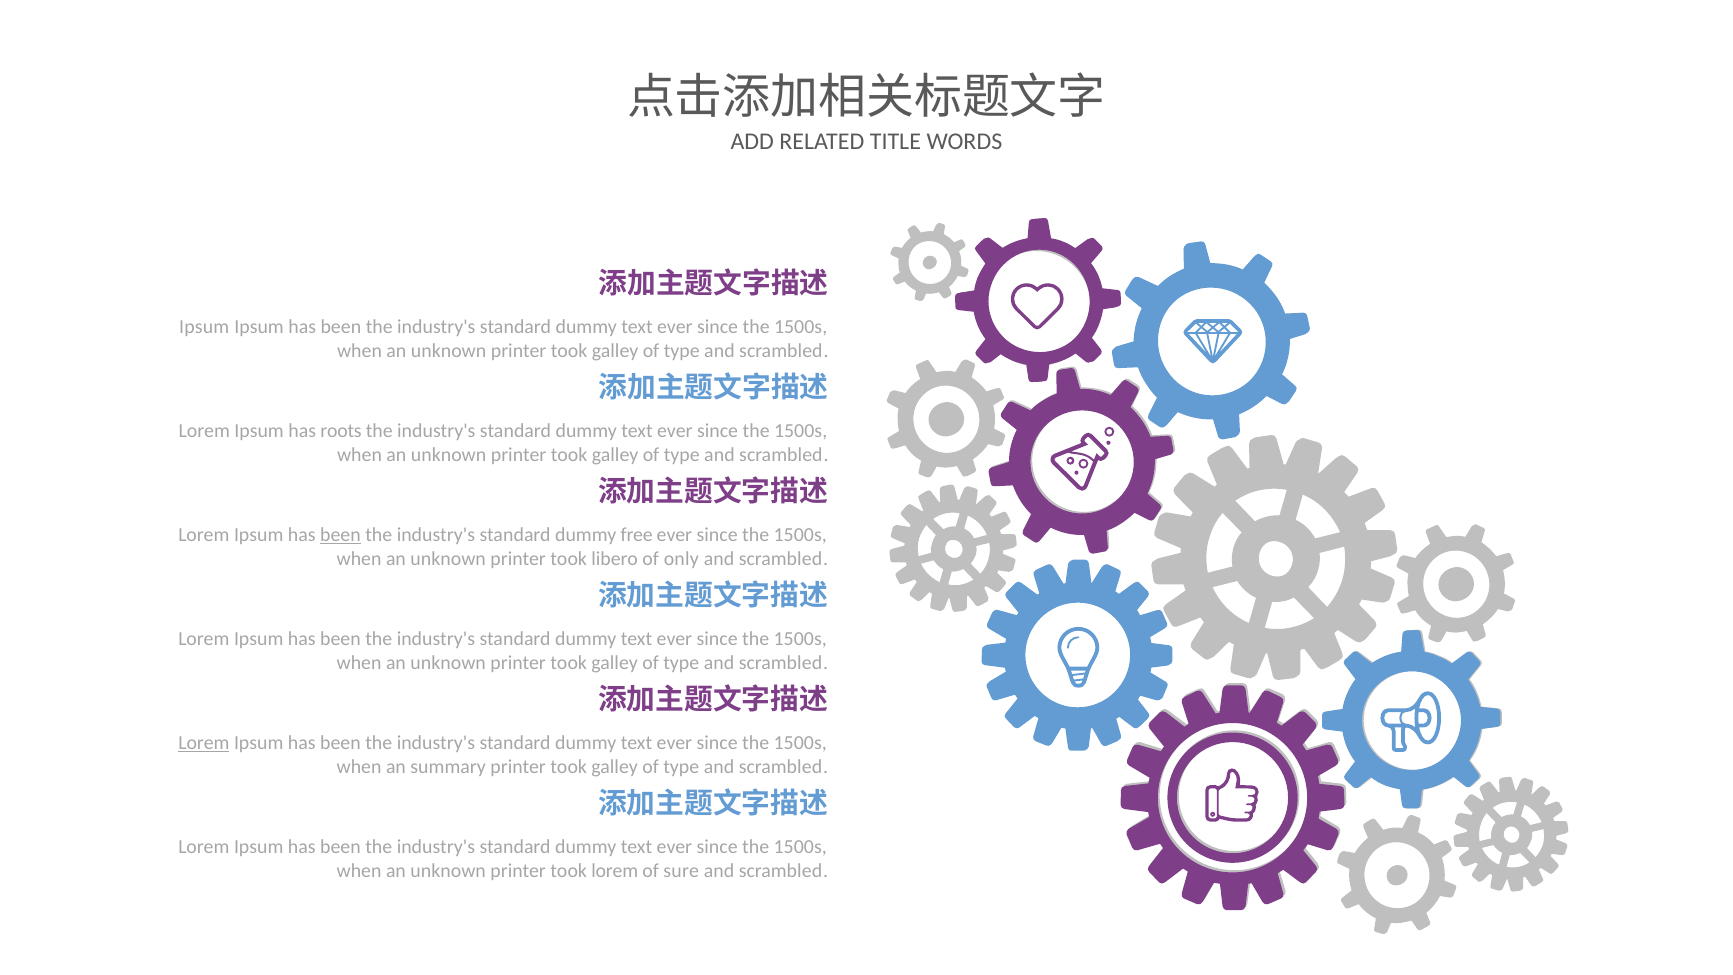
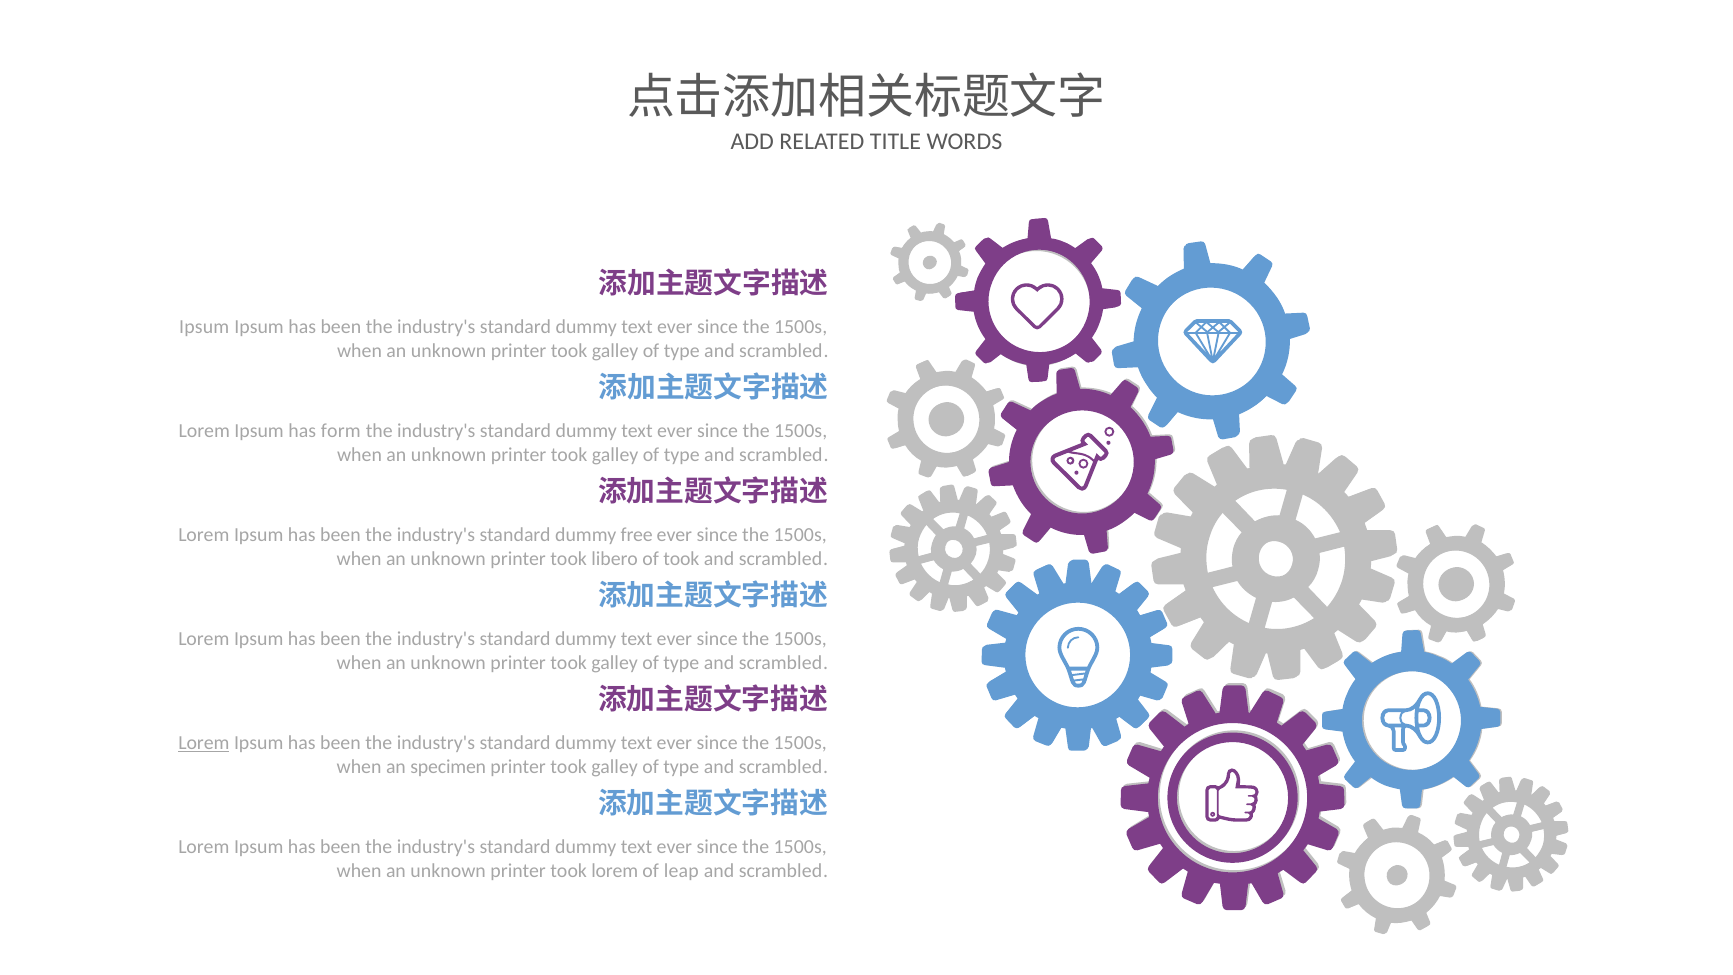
roots: roots -> form
been at (340, 535) underline: present -> none
of only: only -> took
summary: summary -> specimen
sure: sure -> leap
